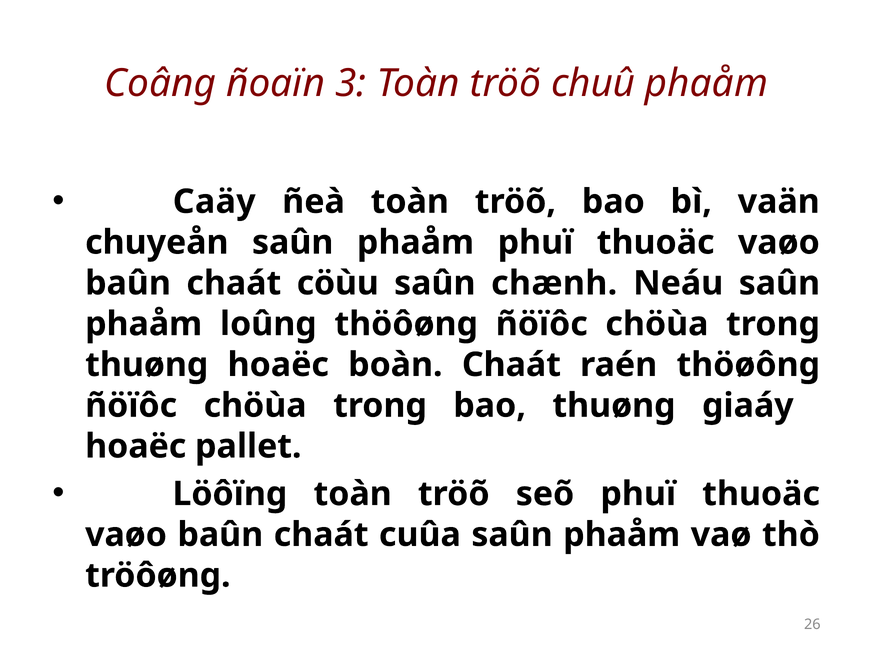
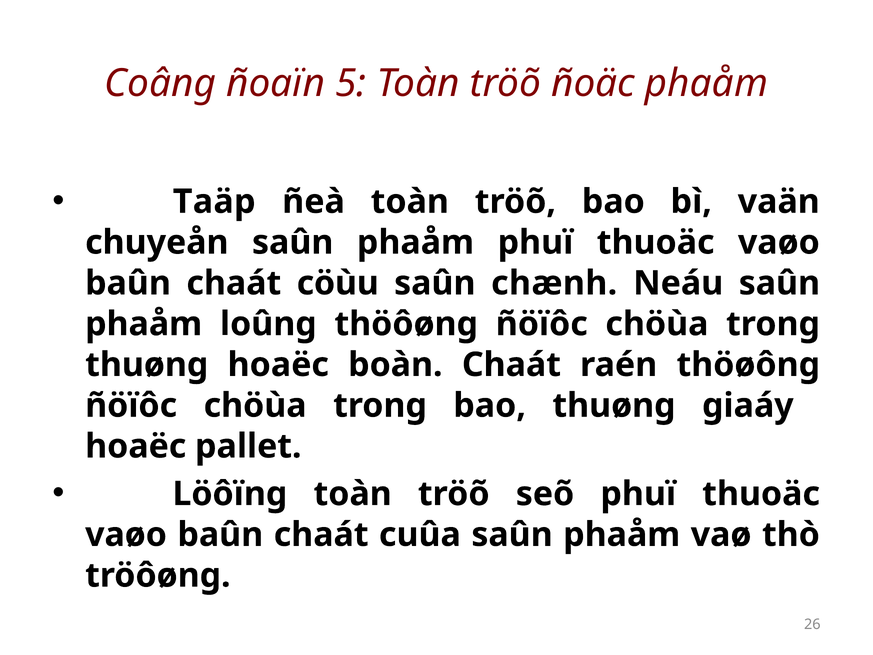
3: 3 -> 5
chuû: chuû -> ñoäc
Caäy: Caäy -> Taäp
